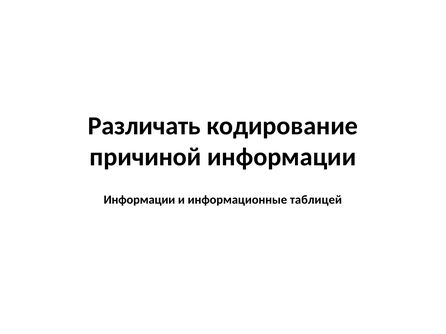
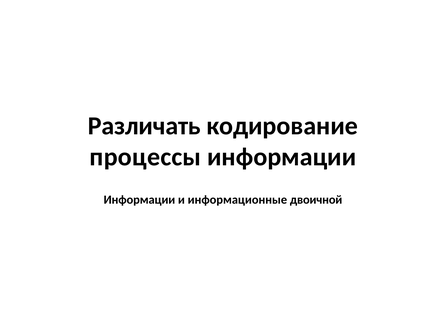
причиной: причиной -> процессы
таблицей: таблицей -> двоичной
